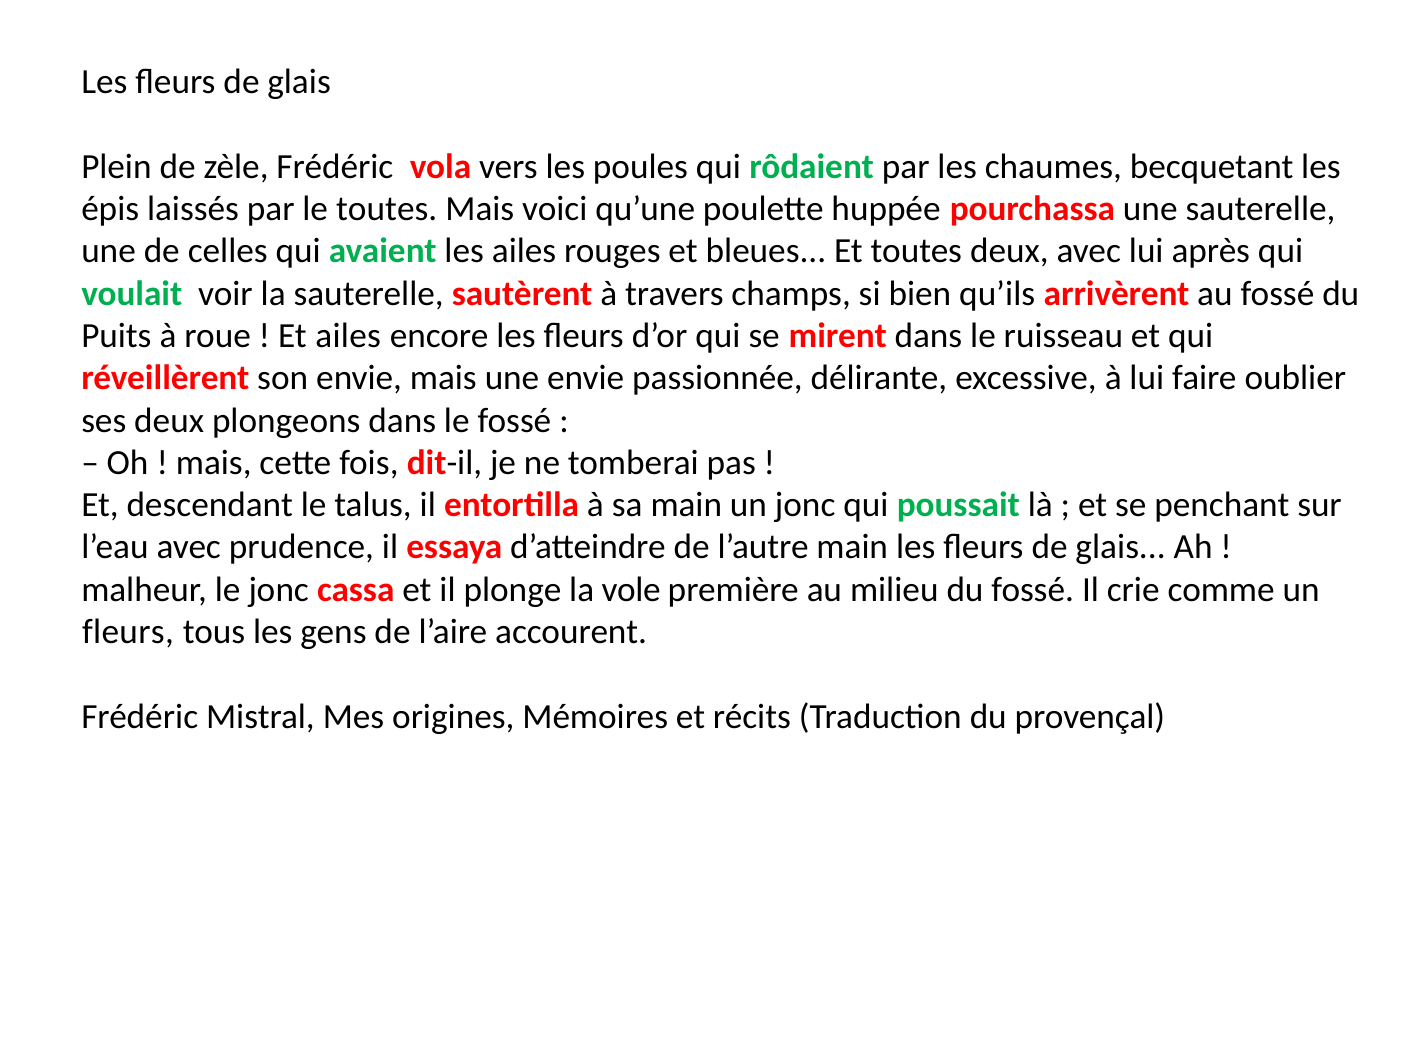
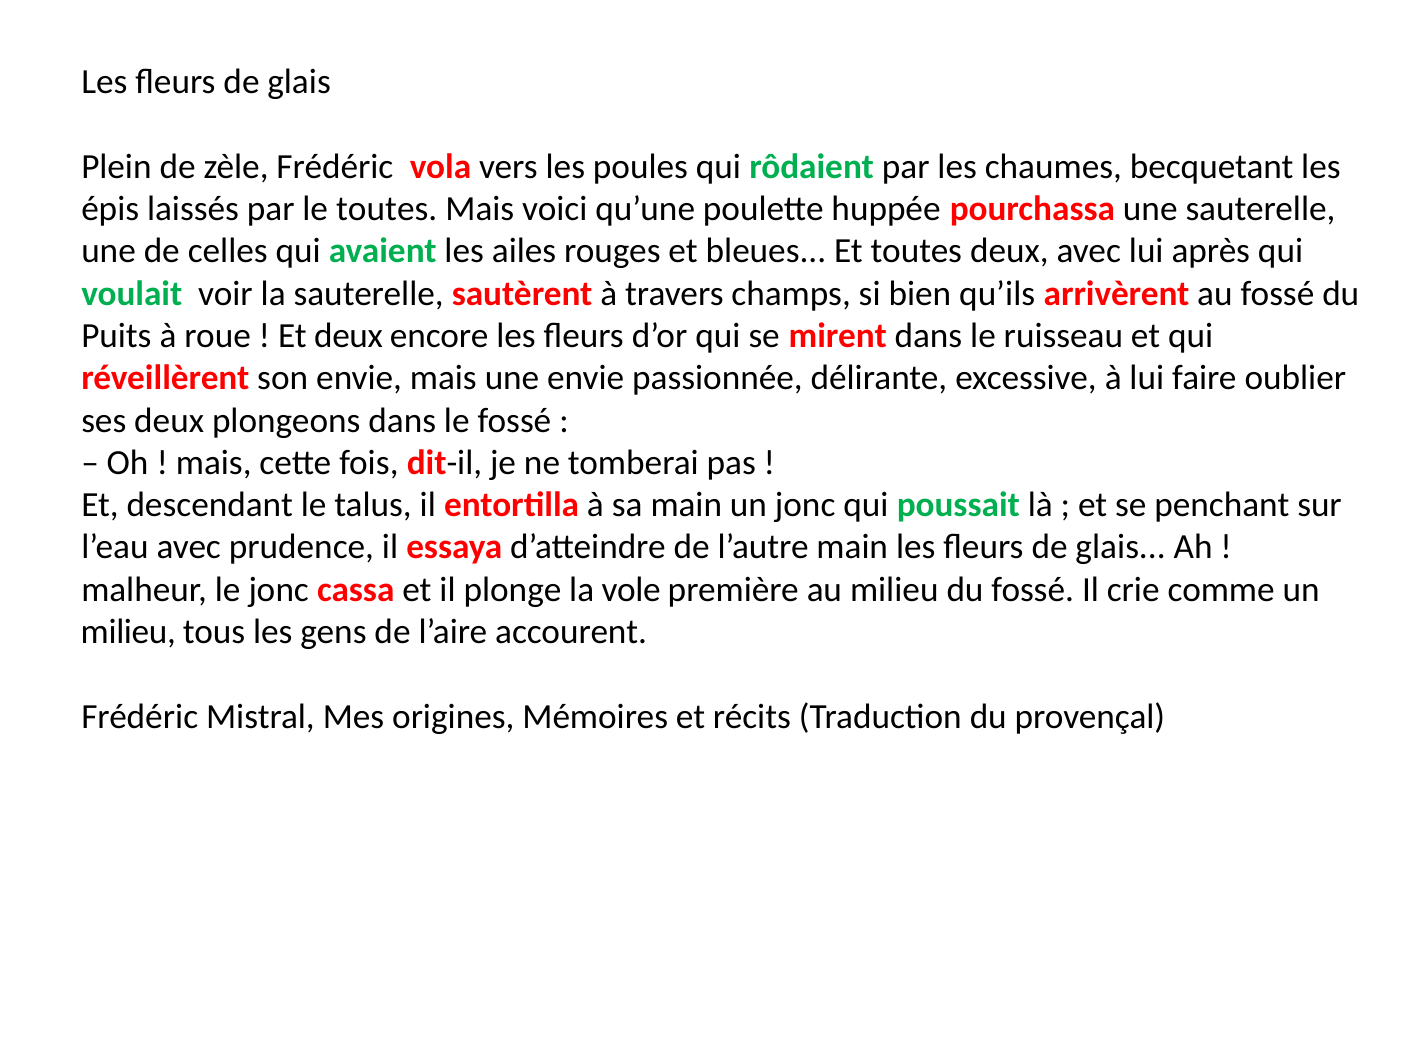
Et ailes: ailes -> deux
fleurs at (128, 632): fleurs -> milieu
